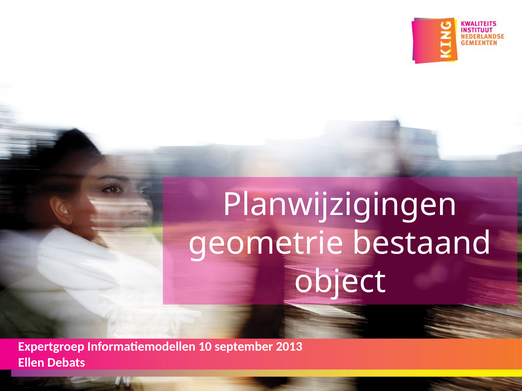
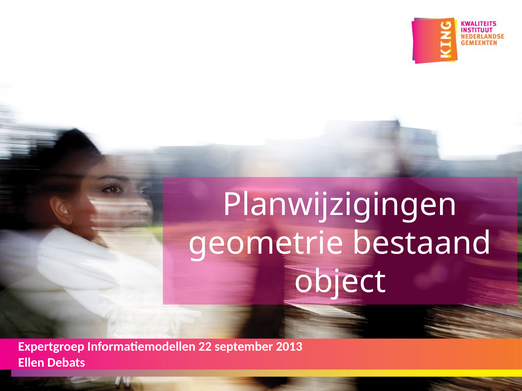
10: 10 -> 22
